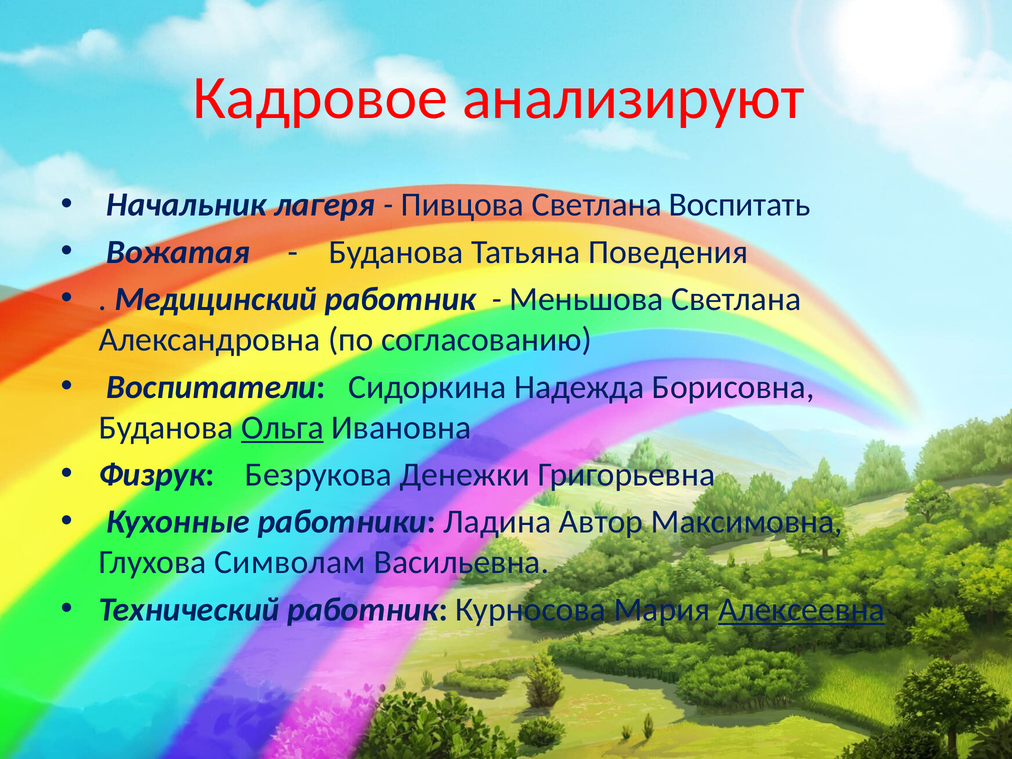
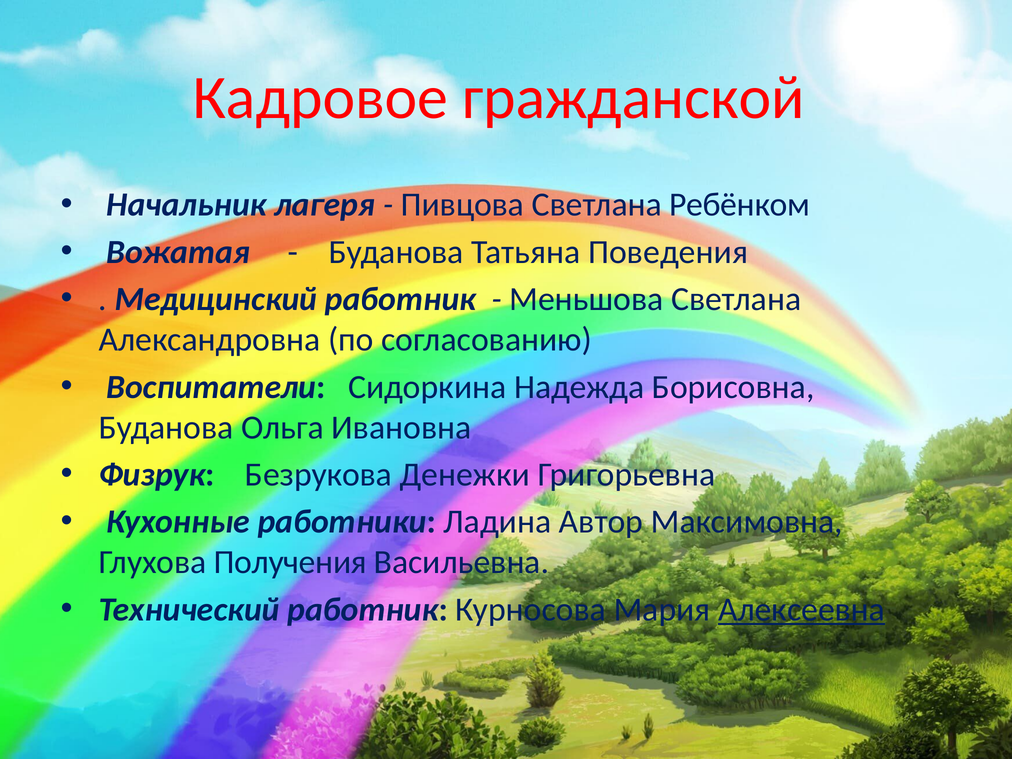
анализируют: анализируют -> гражданской
Воспитать: Воспитать -> Ребёнком
Ольга underline: present -> none
Символам: Символам -> Получения
